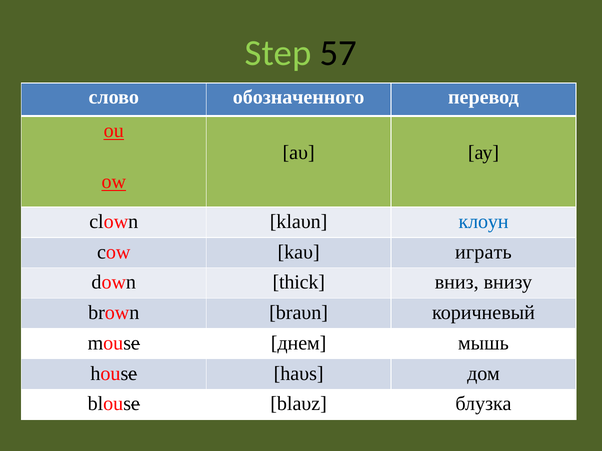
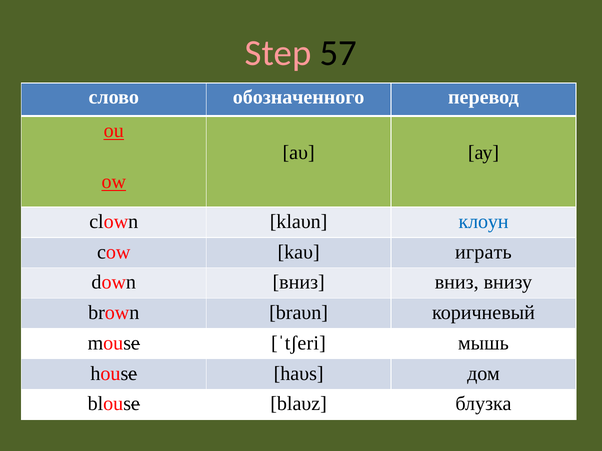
Step colour: light green -> pink
down thick: thick -> вниз
днем: днем -> ˈtʃeri
